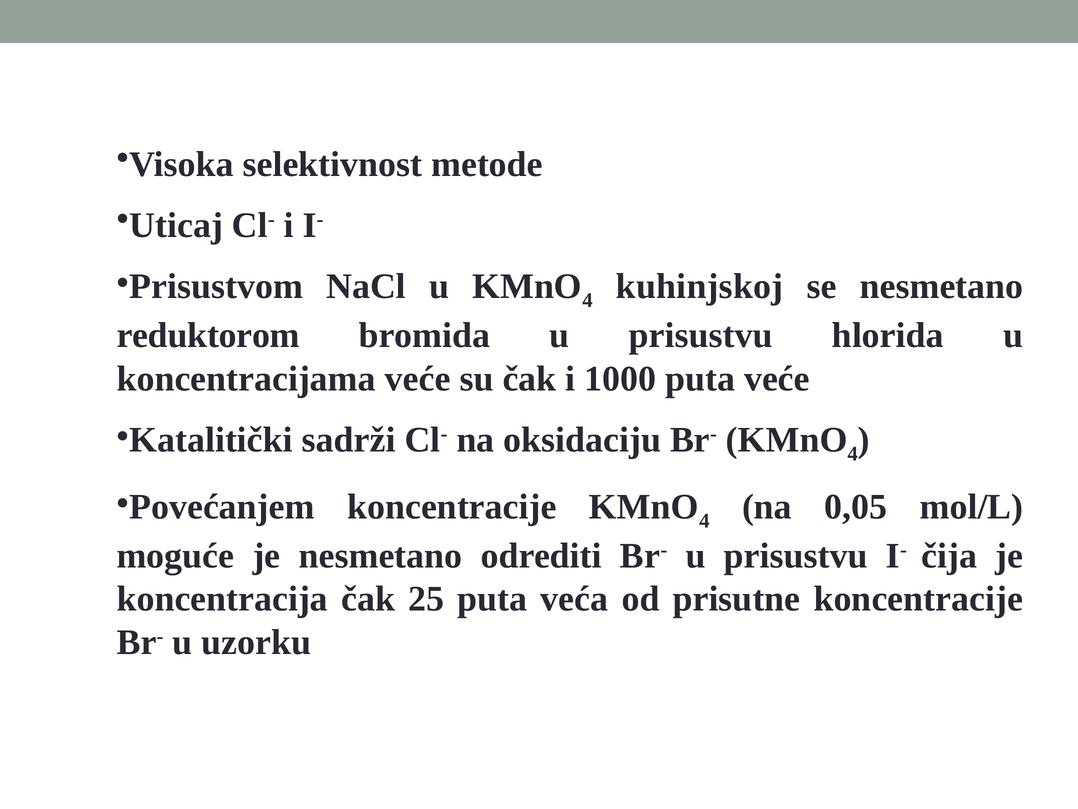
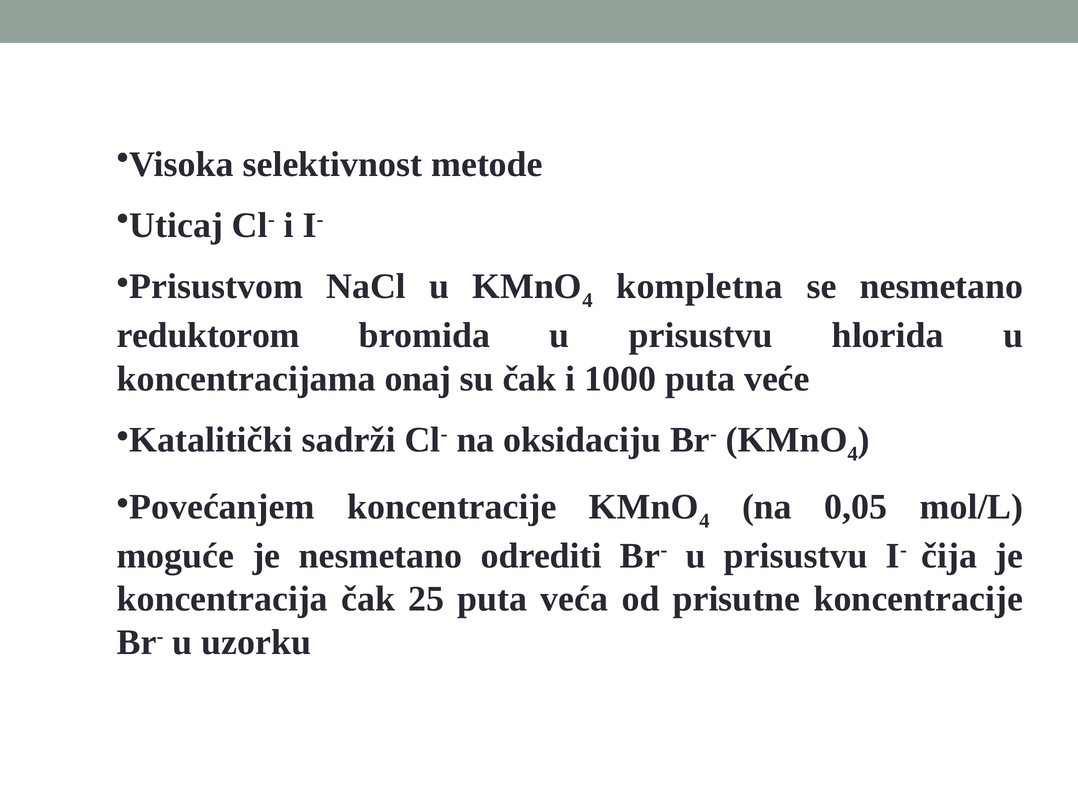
kuhinjskoj: kuhinjskoj -> kompletna
koncentracijama veće: veće -> onaj
